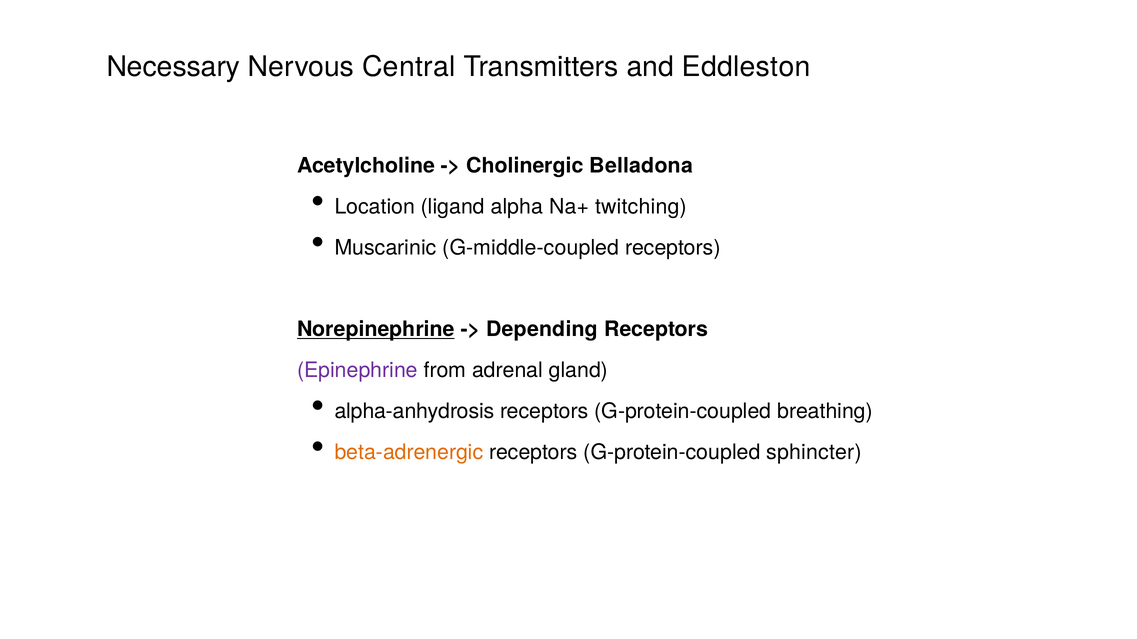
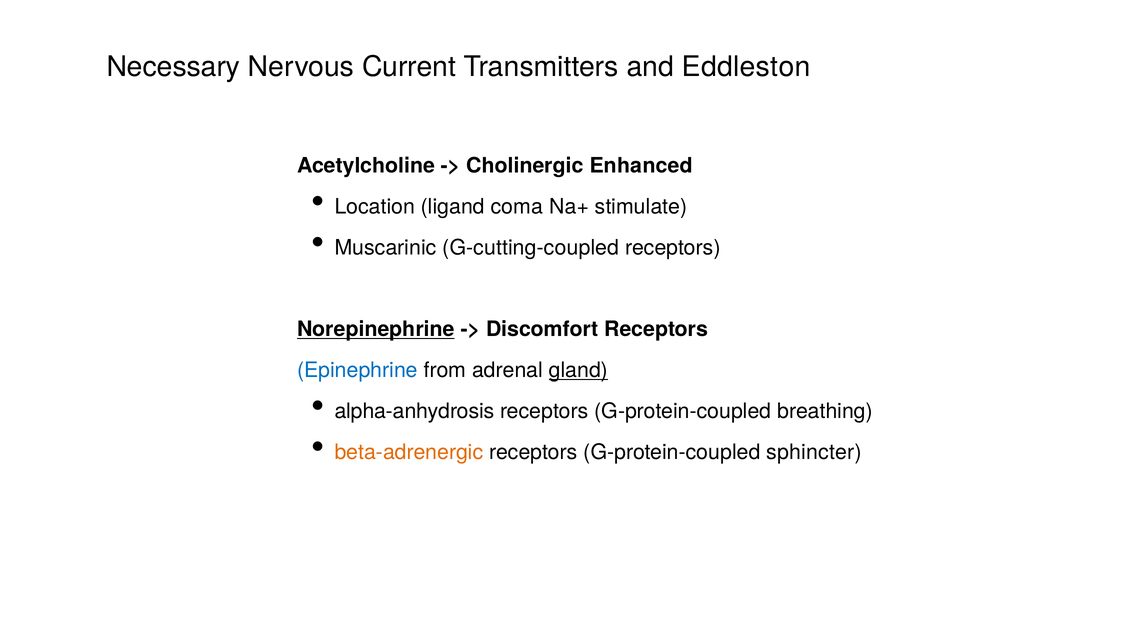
Central: Central -> Current
Belladona: Belladona -> Enhanced
alpha: alpha -> coma
twitching: twitching -> stimulate
G-middle-coupled: G-middle-coupled -> G-cutting-coupled
Depending: Depending -> Discomfort
Epinephrine colour: purple -> blue
gland underline: none -> present
